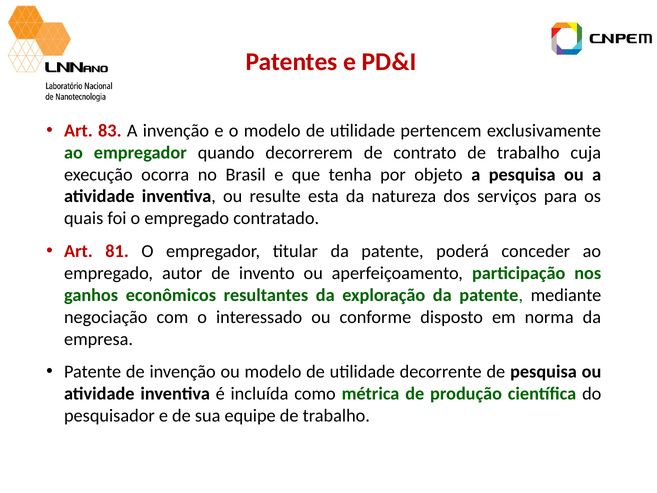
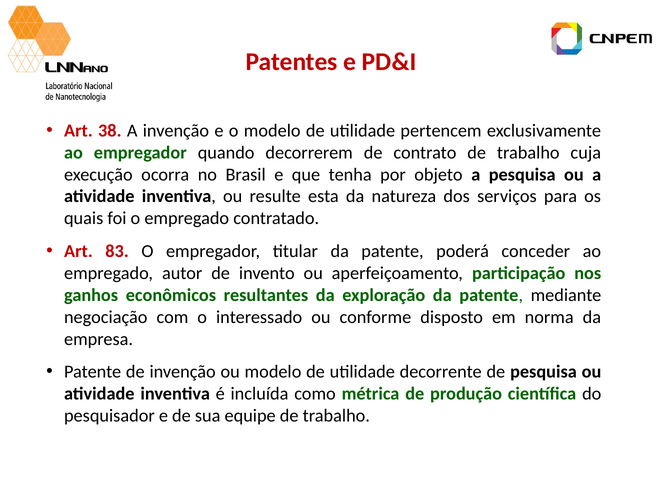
83: 83 -> 38
81: 81 -> 83
